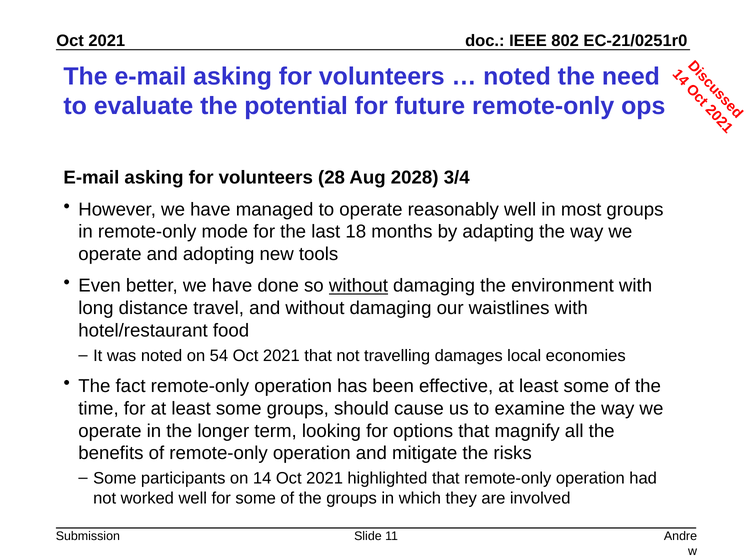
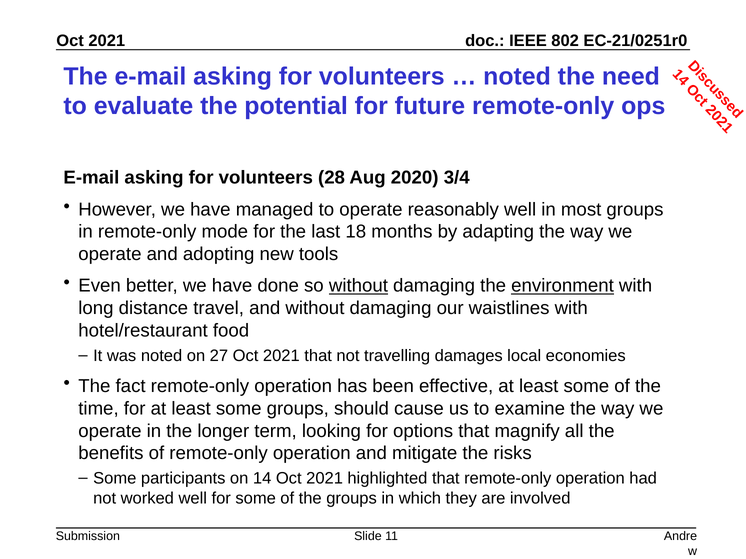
2028: 2028 -> 2020
environment underline: none -> present
54: 54 -> 27
